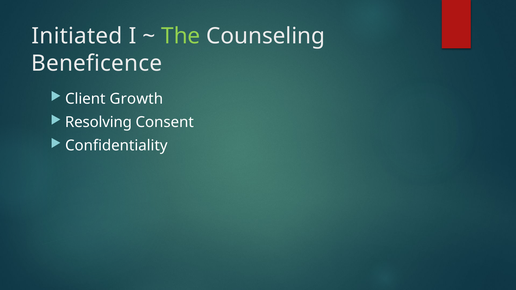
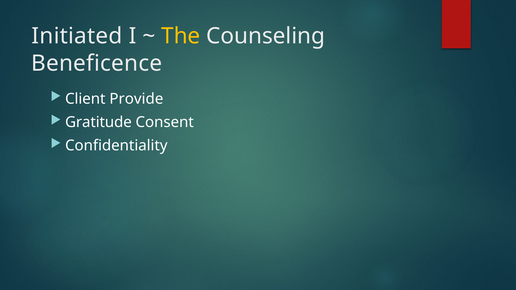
The colour: light green -> yellow
Growth: Growth -> Provide
Resolving: Resolving -> Gratitude
